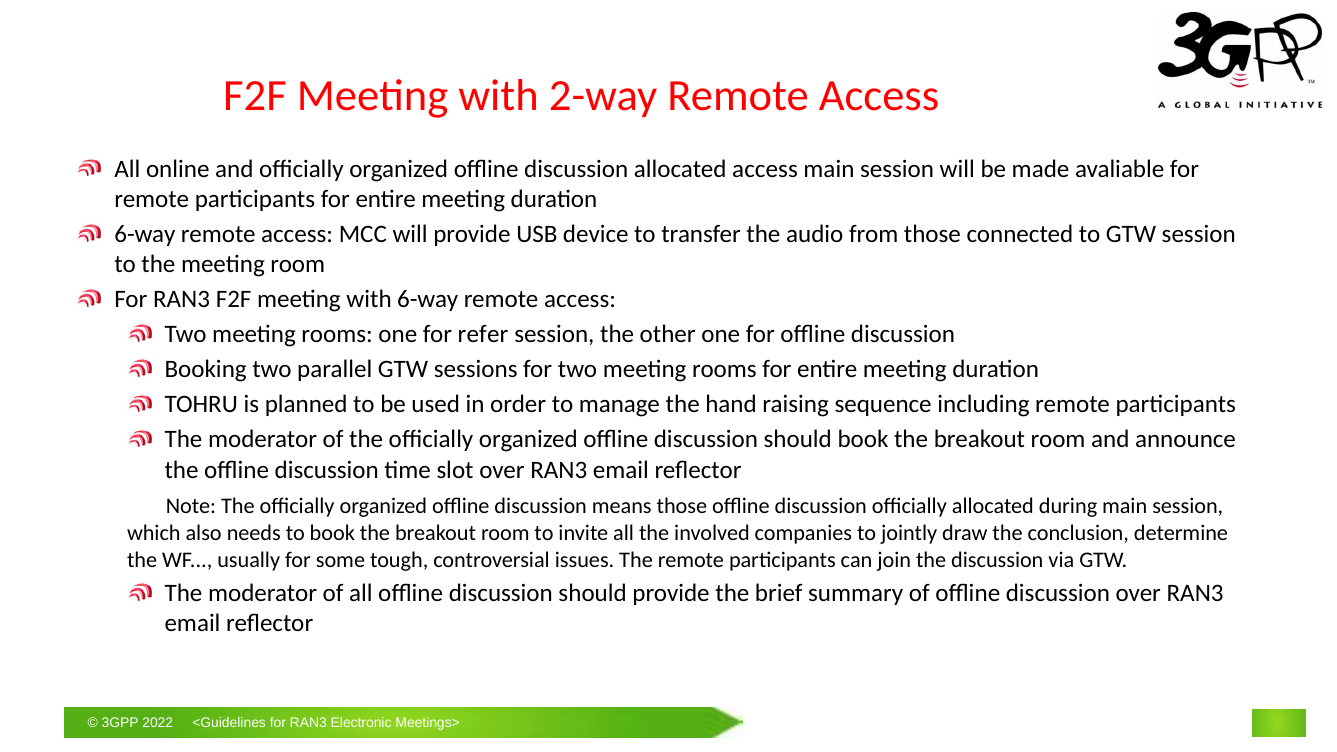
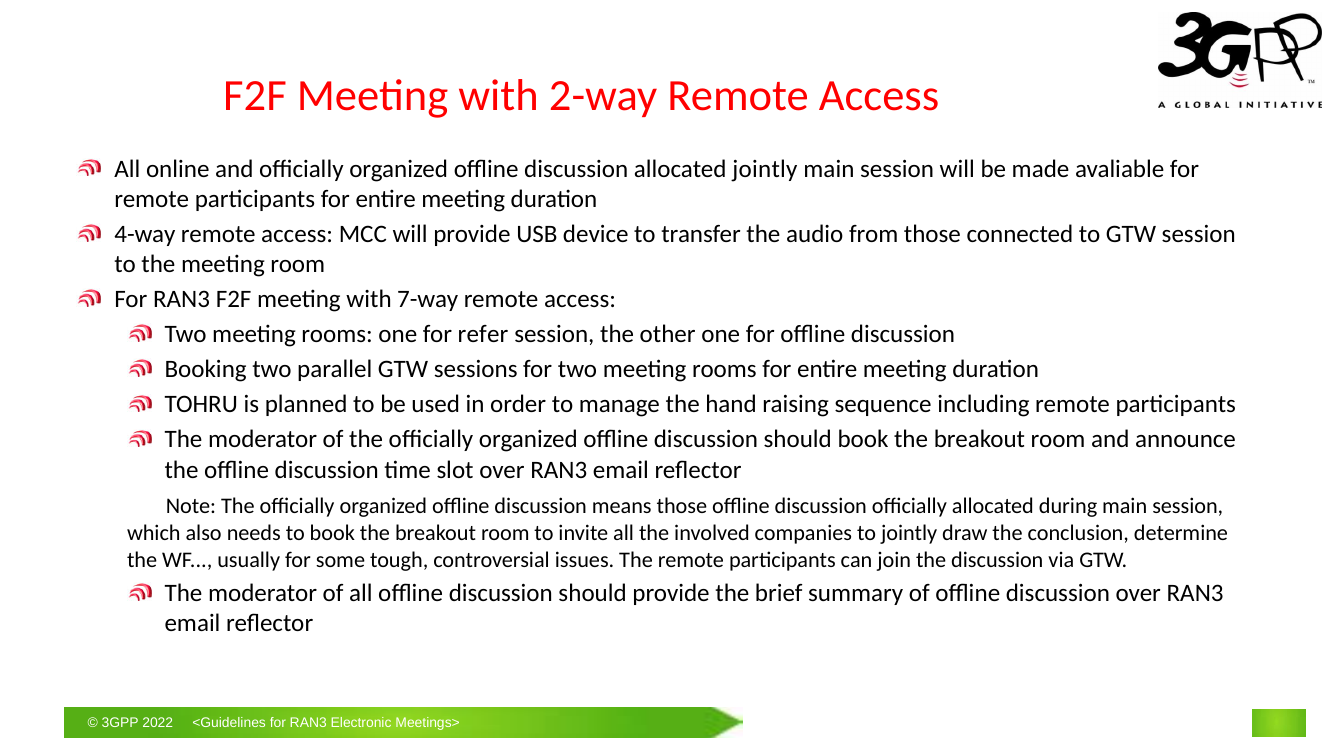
allocated access: access -> jointly
6-way at (145, 234): 6-way -> 4-way
with 6-way: 6-way -> 7-way
